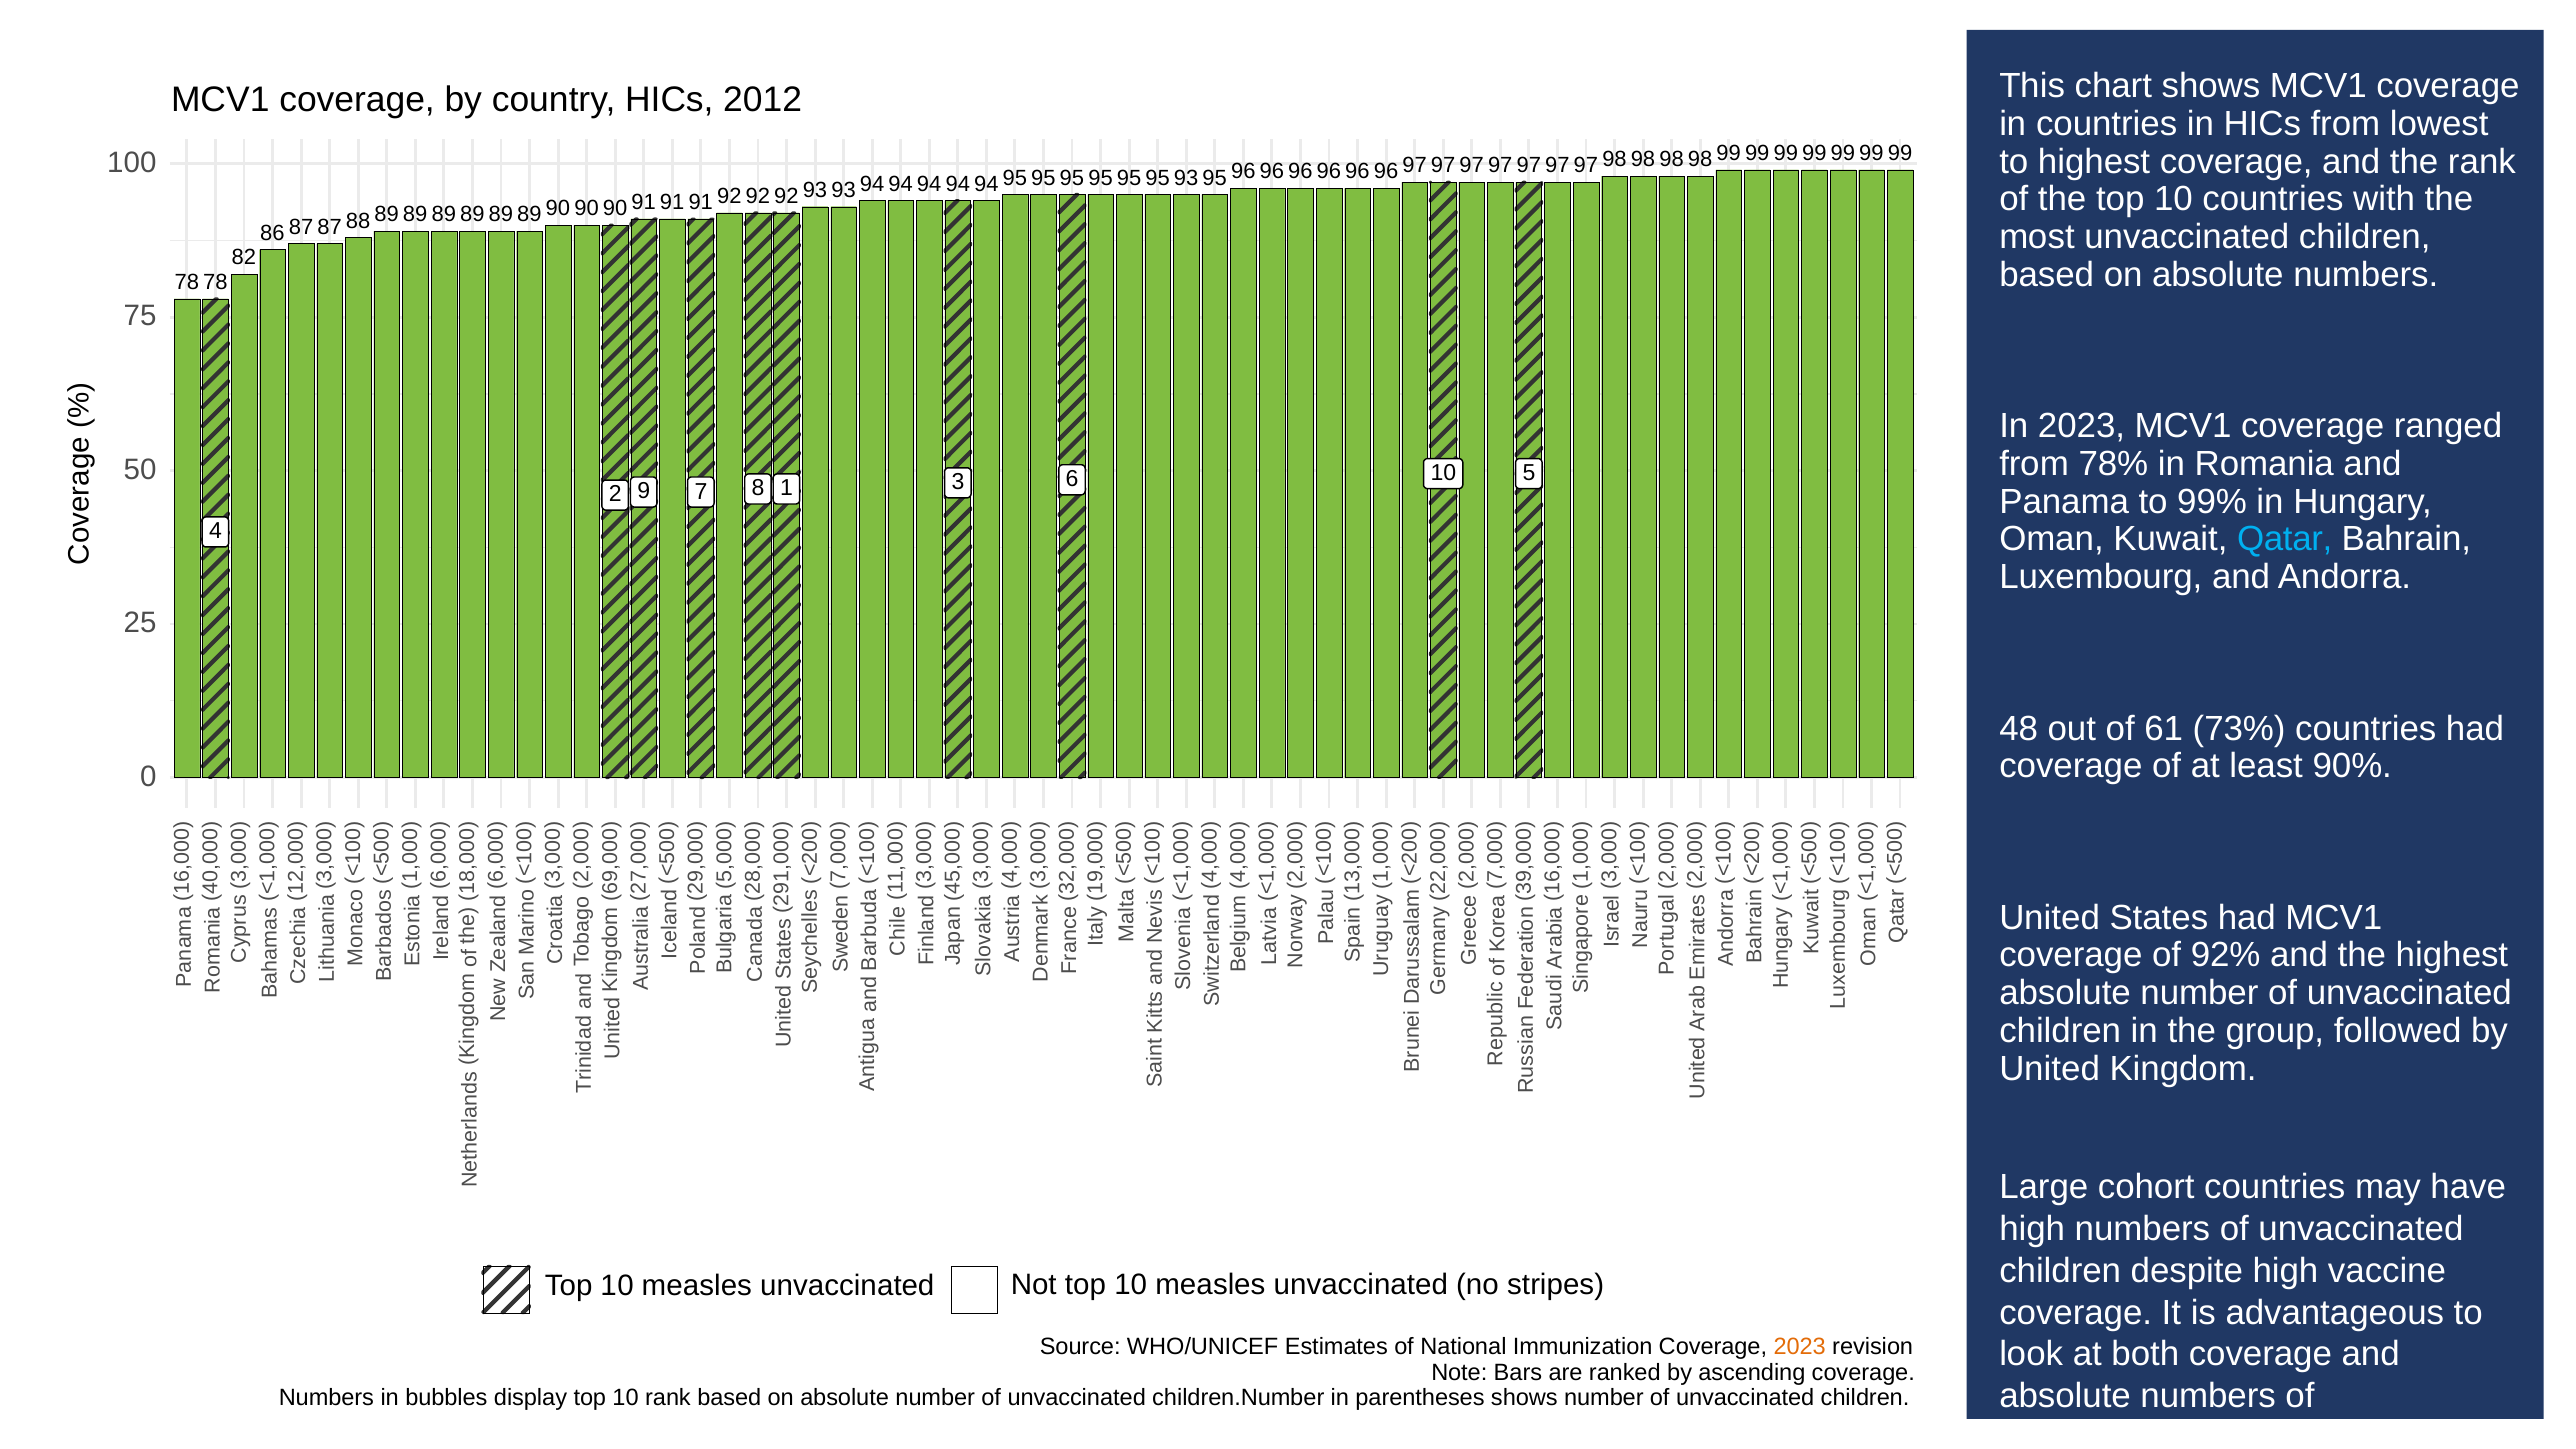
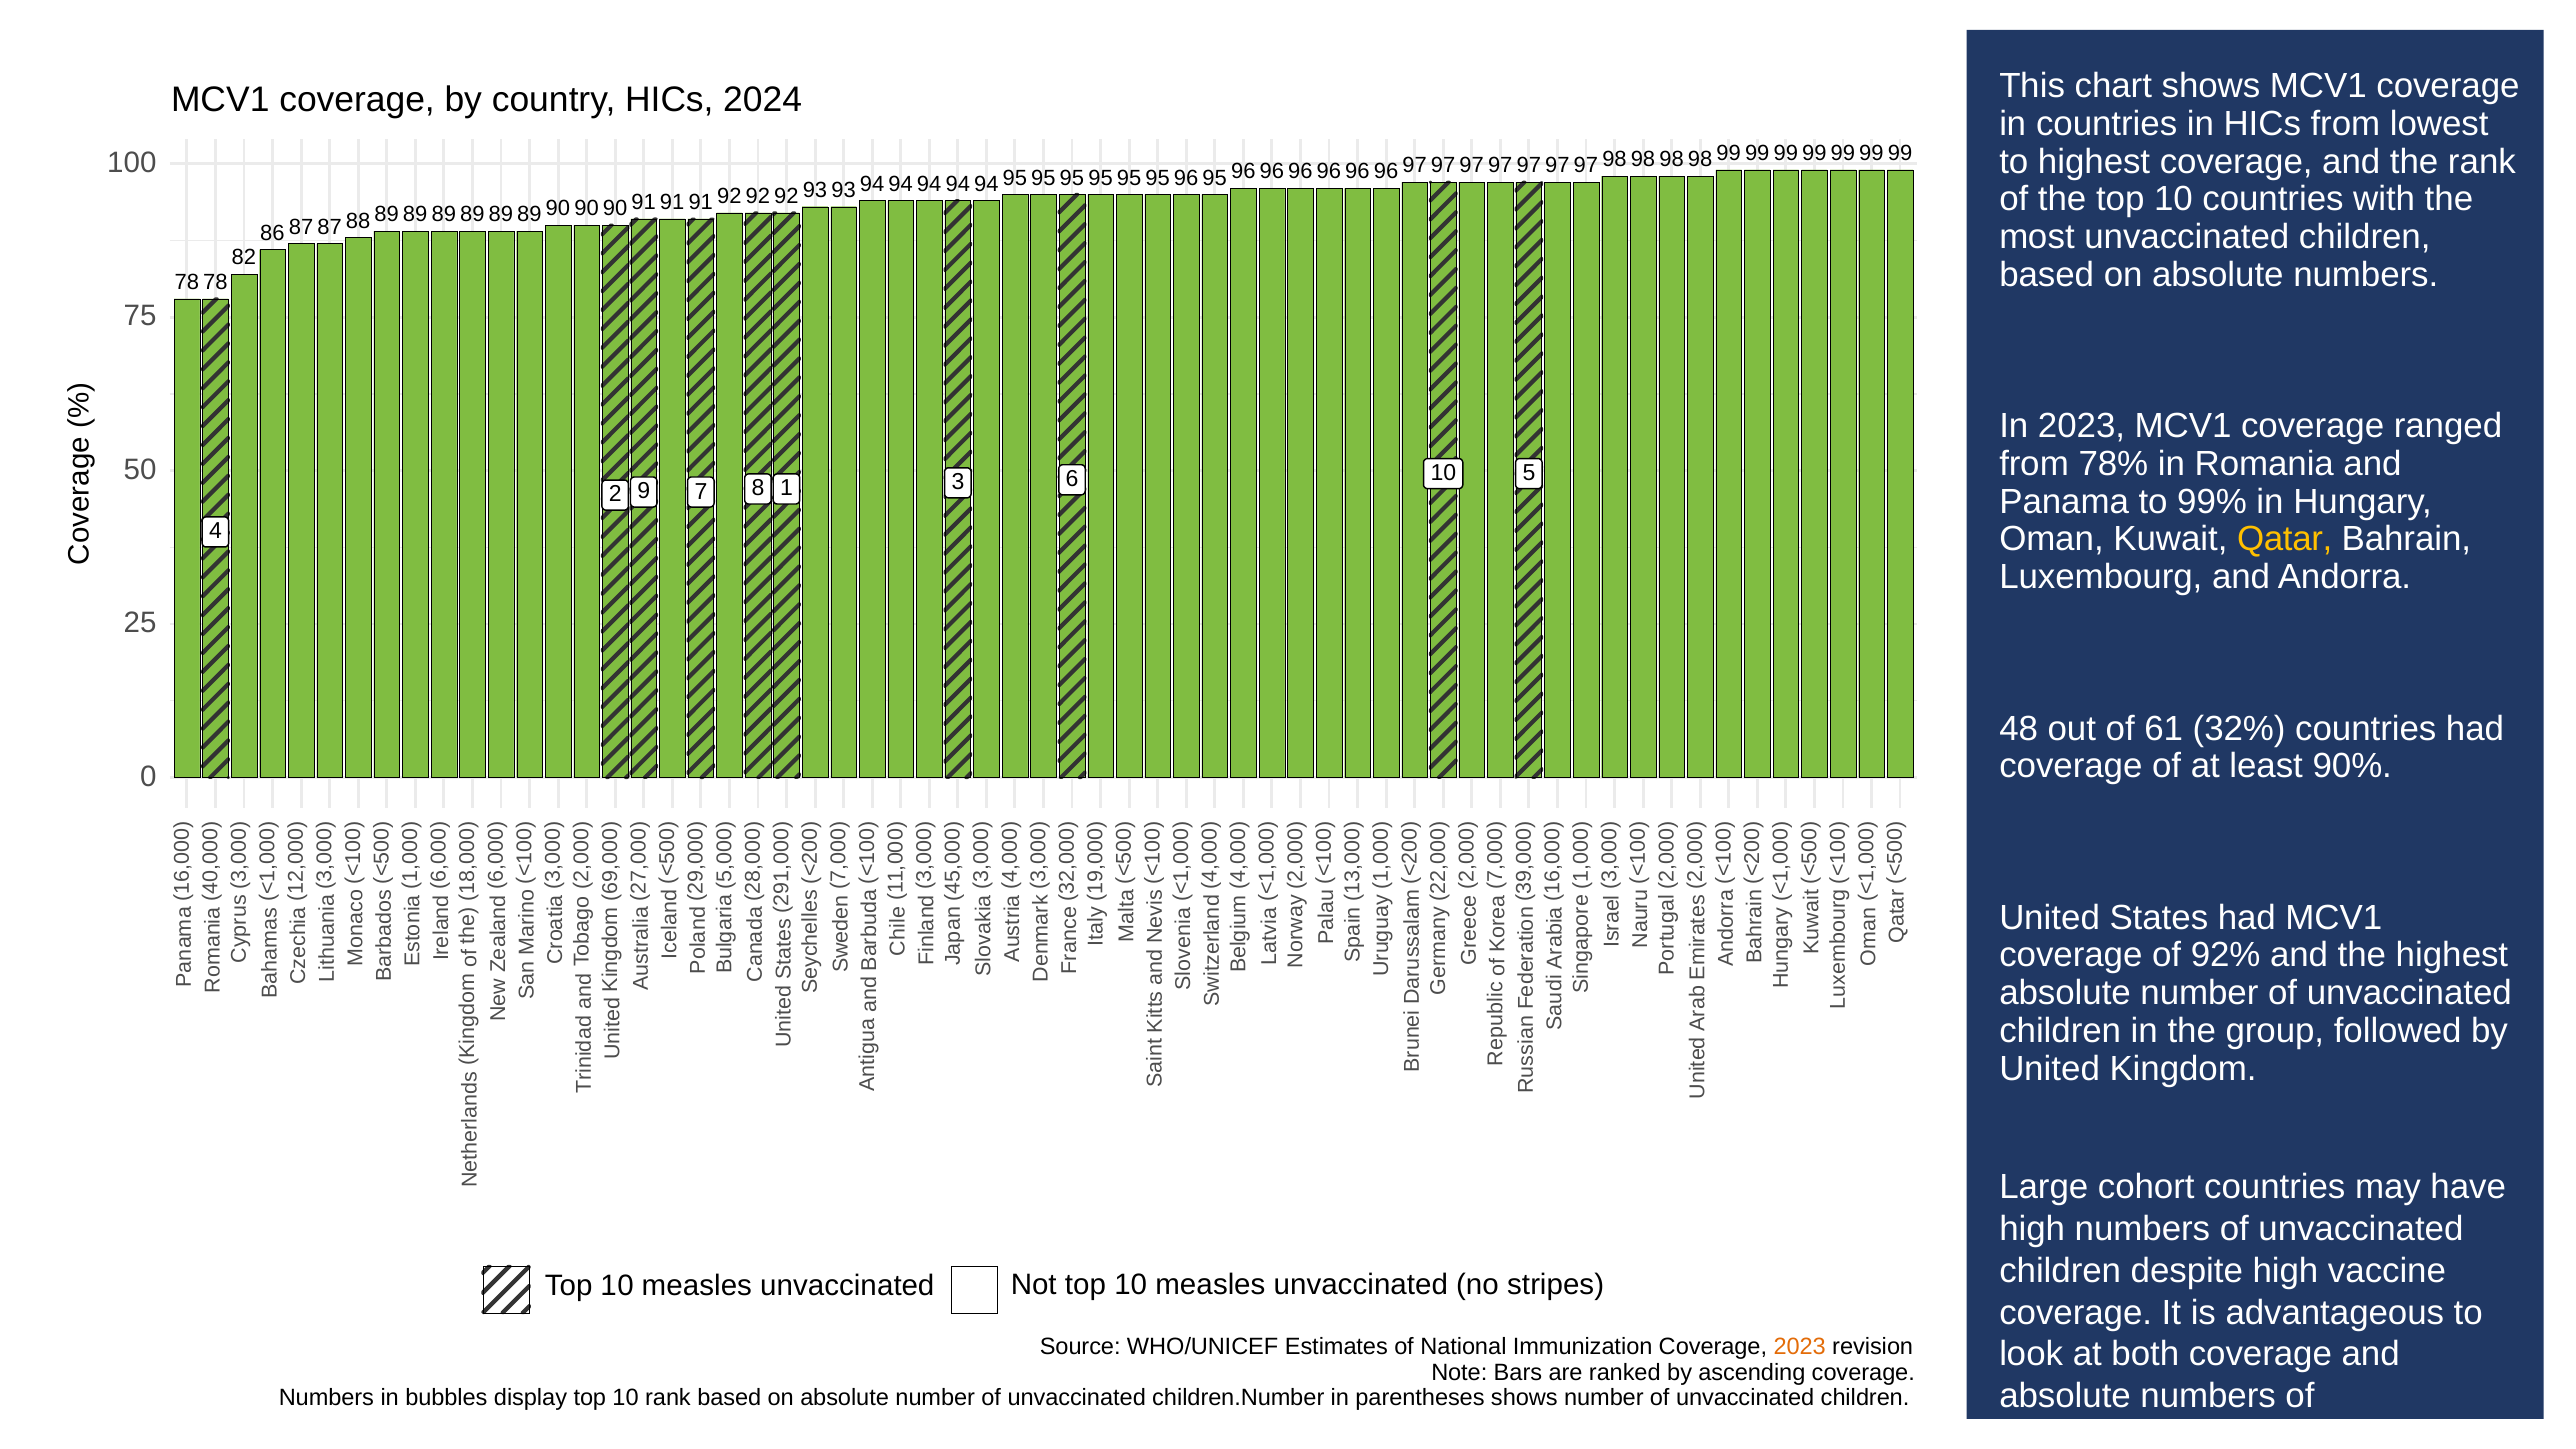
2012: 2012 -> 2024
93 at (1186, 178): 93 -> 96
Qatar colour: light blue -> yellow
73%: 73% -> 32%
